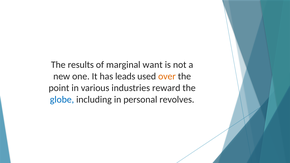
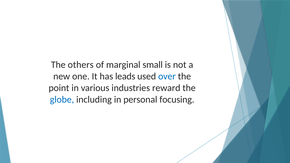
results: results -> others
want: want -> small
over colour: orange -> blue
revolves: revolves -> focusing
